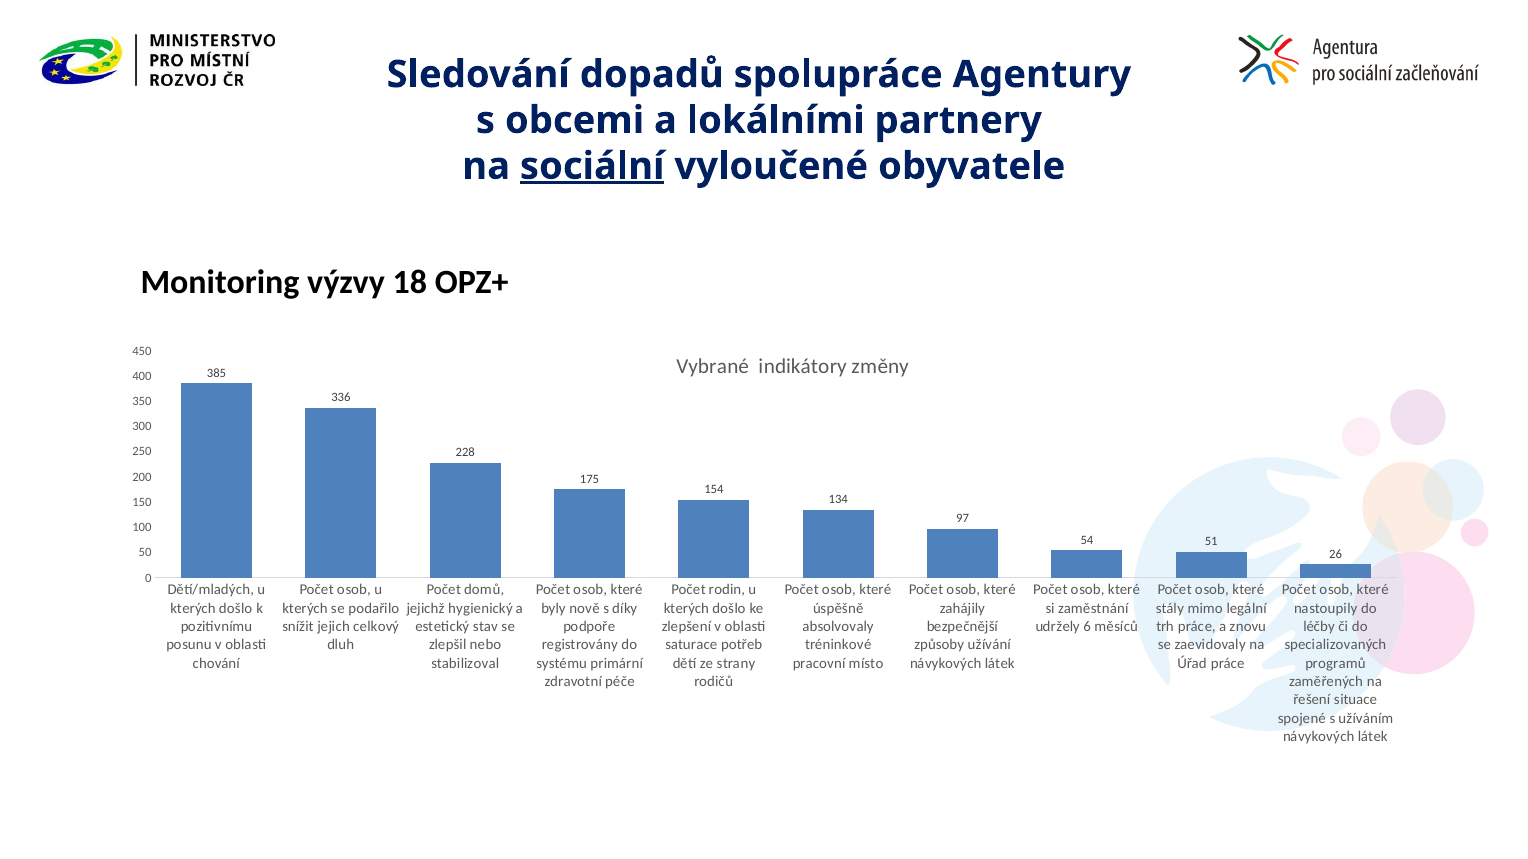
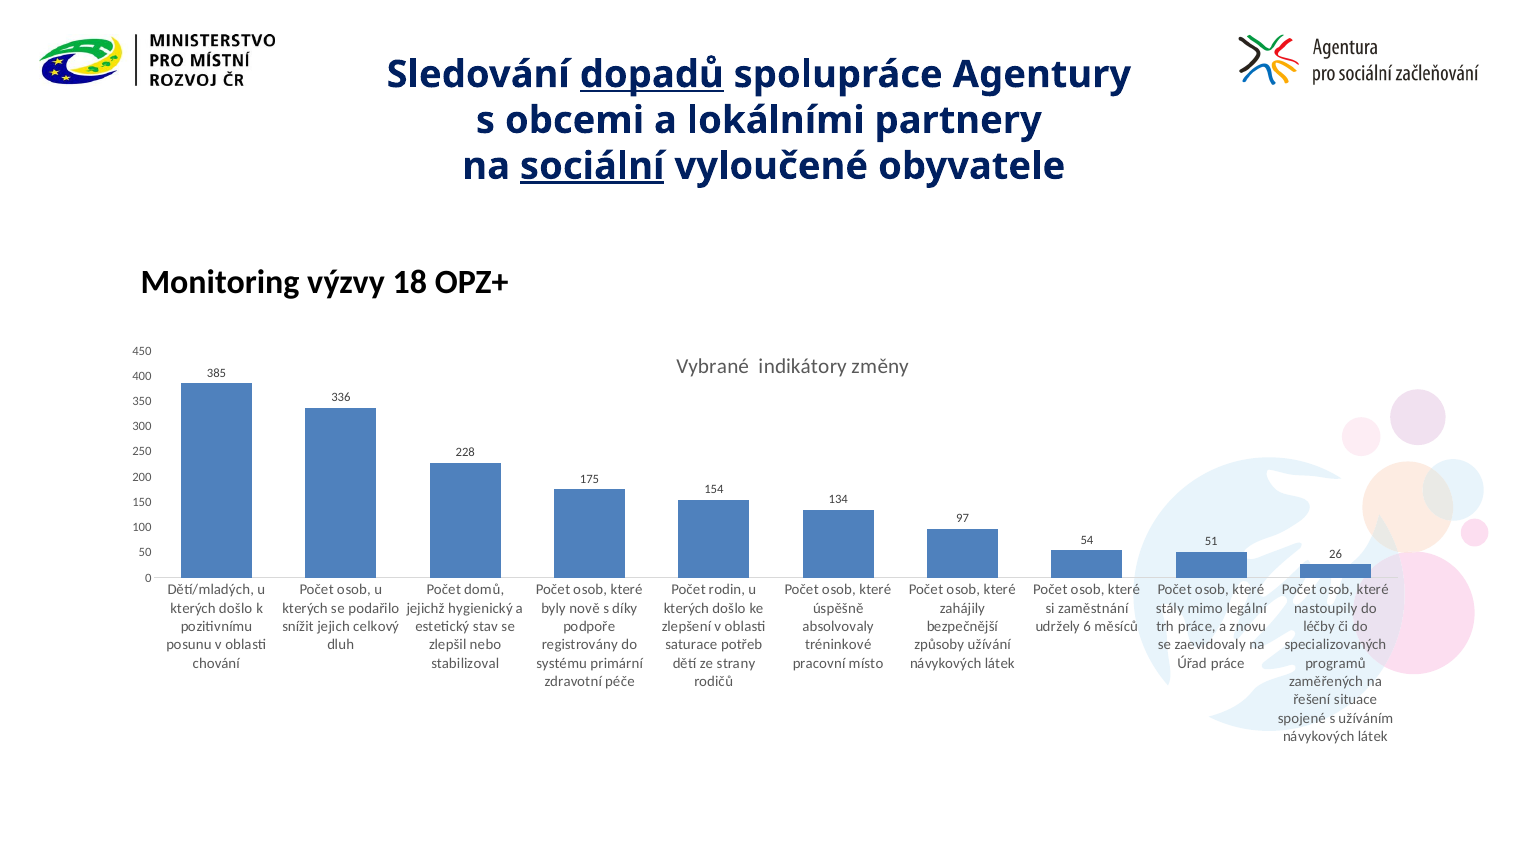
dopadů underline: none -> present
